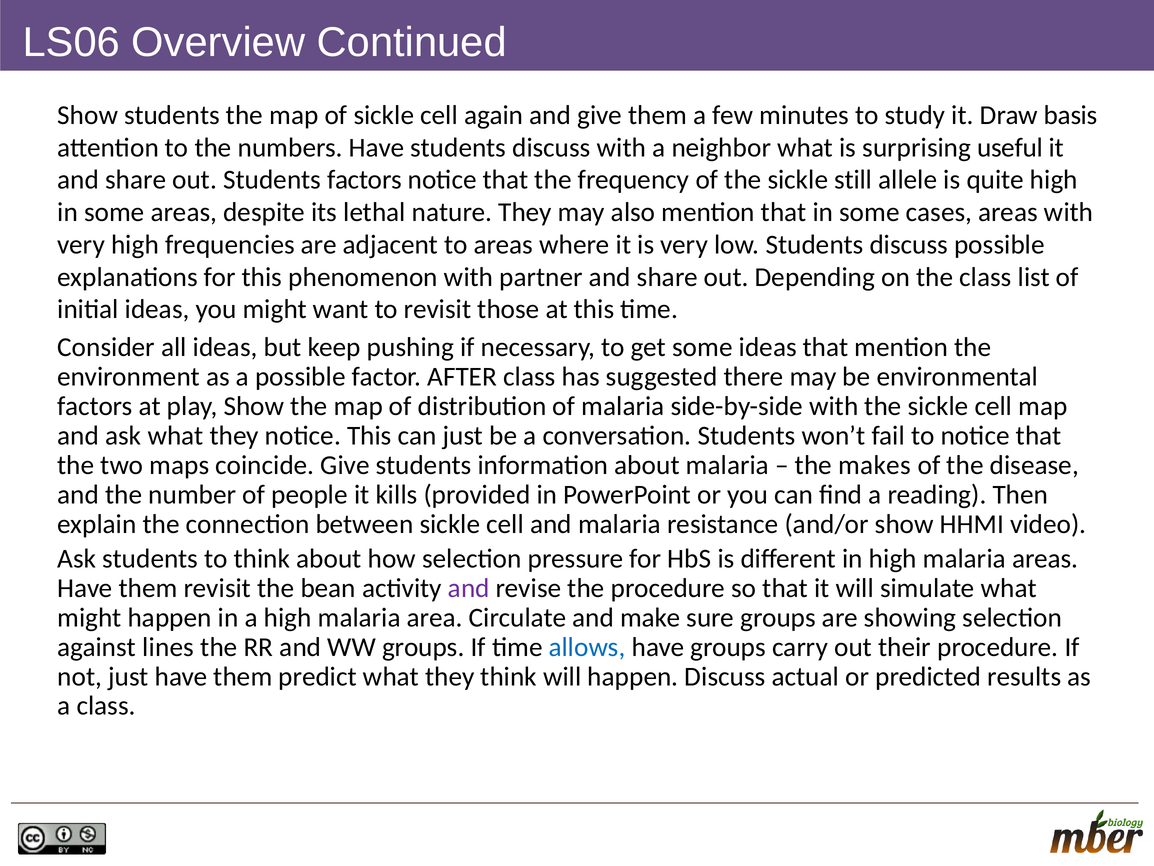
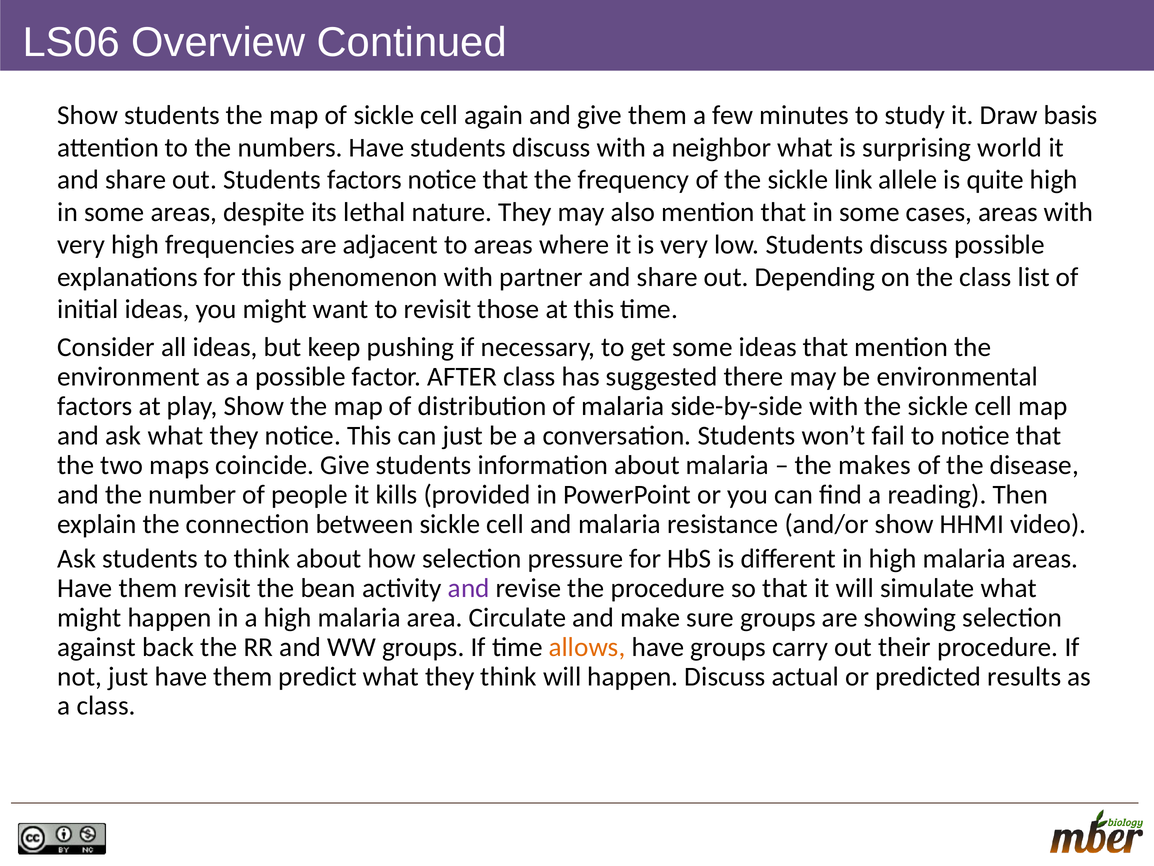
useful: useful -> world
still: still -> link
lines: lines -> back
allows colour: blue -> orange
